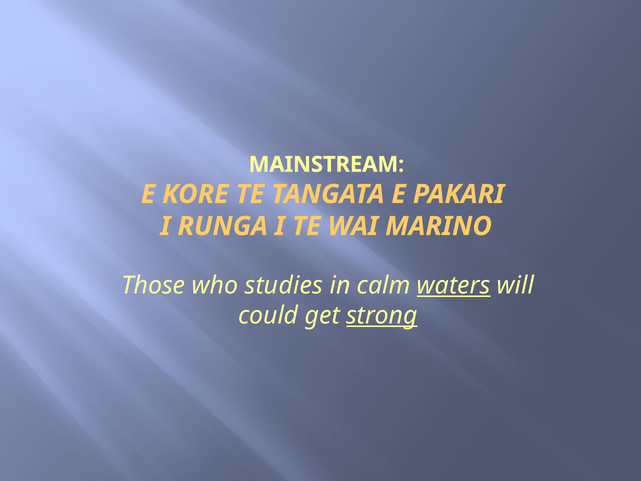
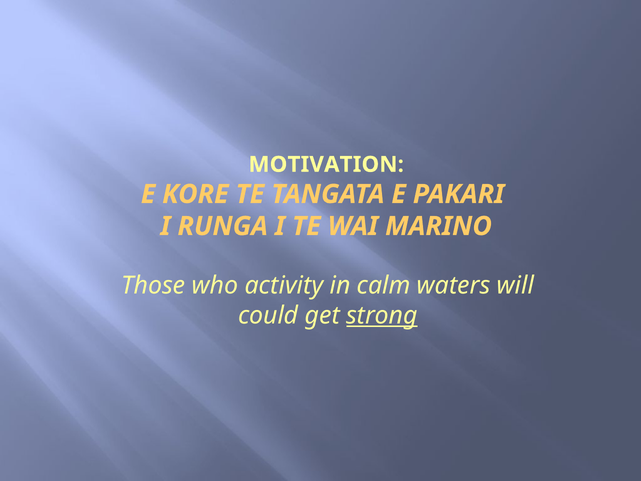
MAINSTREAM: MAINSTREAM -> MOTIVATION
studies: studies -> activity
waters underline: present -> none
